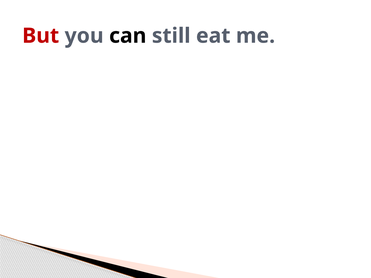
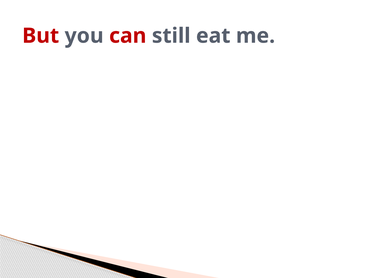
can colour: black -> red
